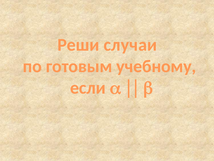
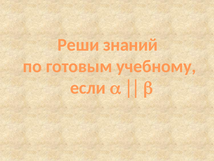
случаи: случаи -> знаний
